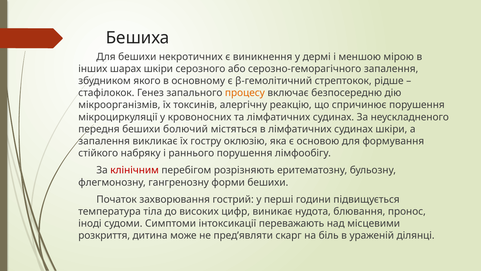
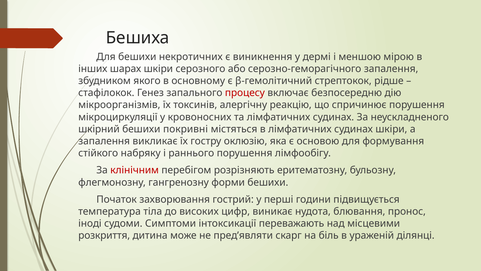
процесу colour: orange -> red
передня: передня -> шкірний
болючий: болючий -> покривні
